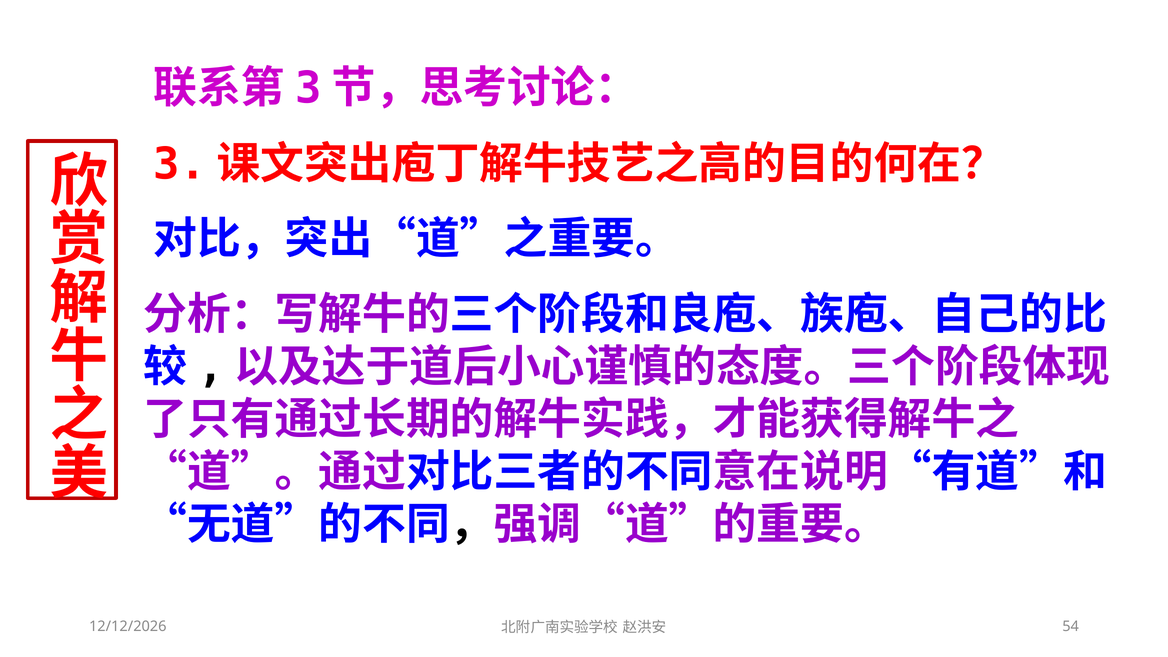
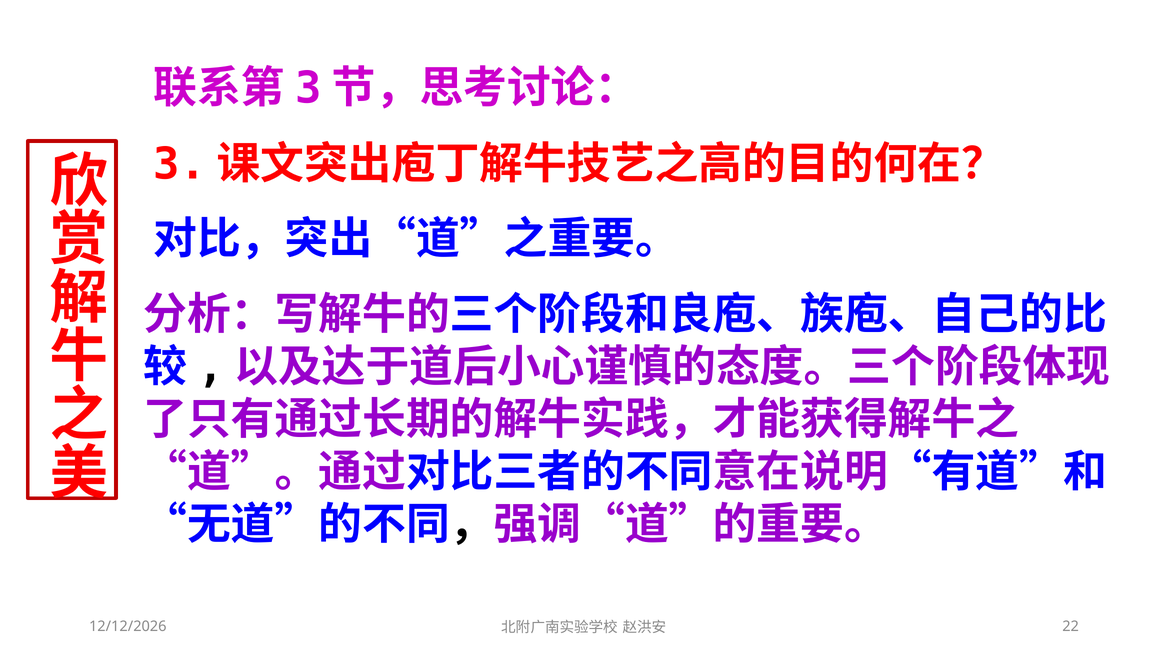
54: 54 -> 22
